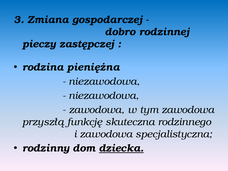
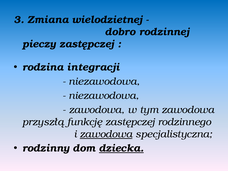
gospodarczej: gospodarczej -> wielodzietnej
pieniężna: pieniężna -> integracji
funkcję skuteczna: skuteczna -> zastępczej
zawodowa at (106, 134) underline: none -> present
